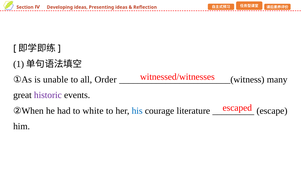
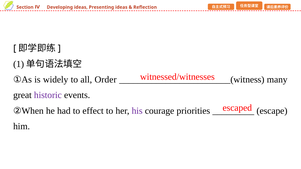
unable: unable -> widely
white: white -> effect
his colour: blue -> purple
literature: literature -> priorities
